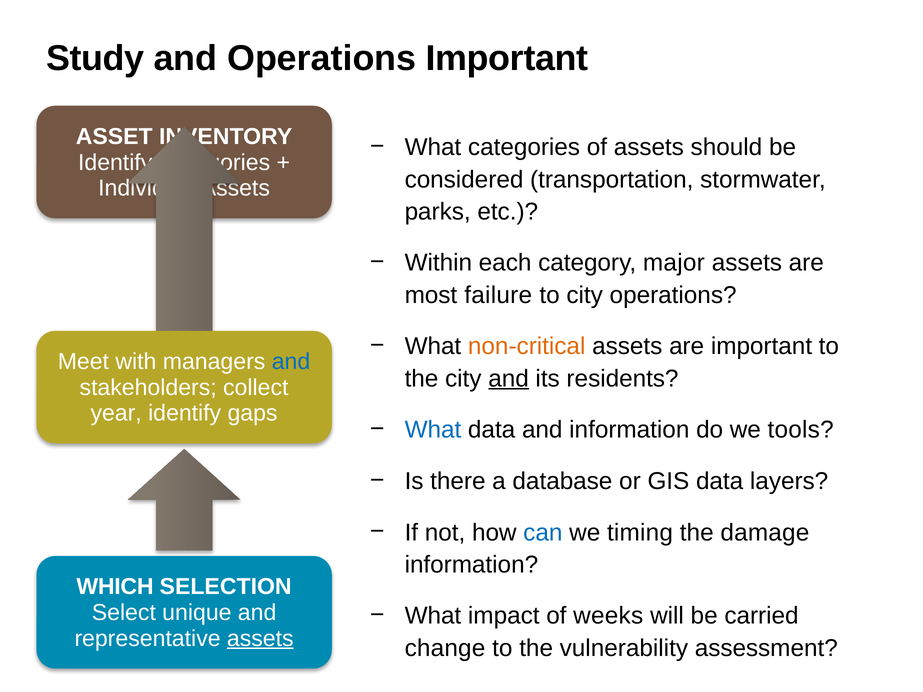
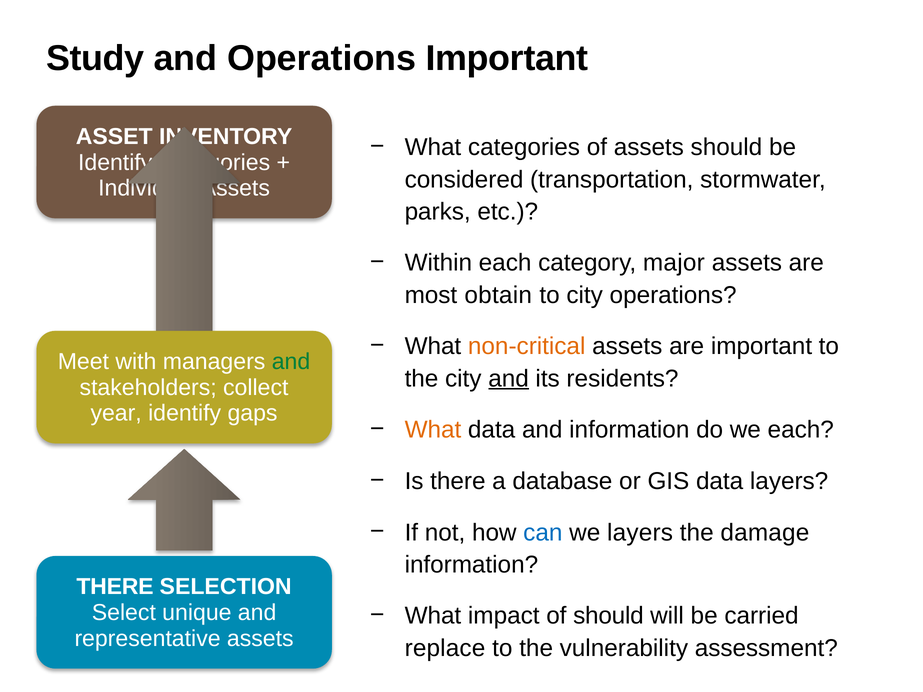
failure: failure -> obtain
and at (291, 362) colour: blue -> green
What at (433, 430) colour: blue -> orange
we tools: tools -> each
we timing: timing -> layers
WHICH at (115, 587): WHICH -> THERE
of weeks: weeks -> should
assets at (260, 639) underline: present -> none
change: change -> replace
